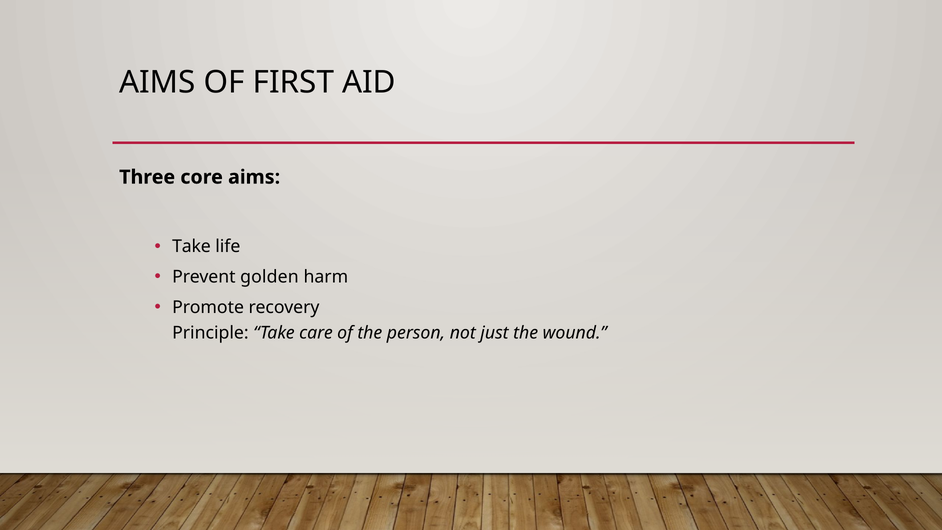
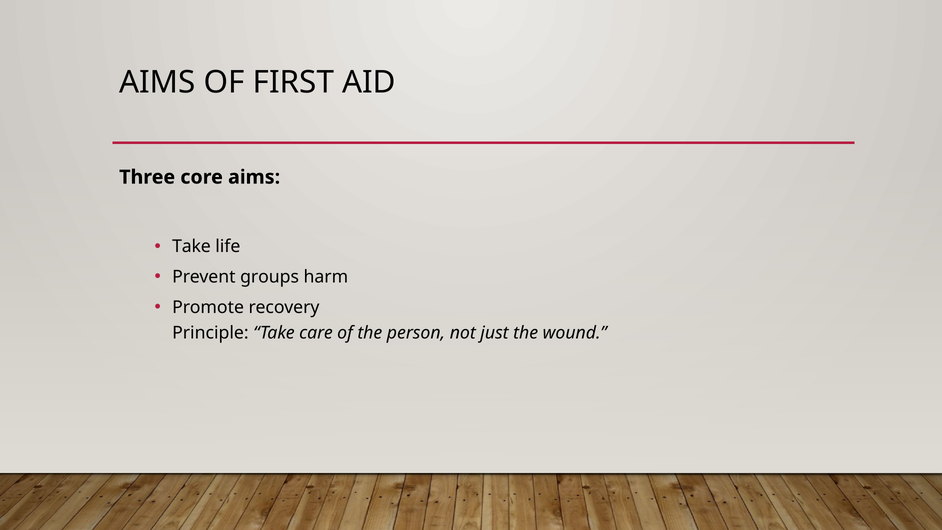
golden: golden -> groups
